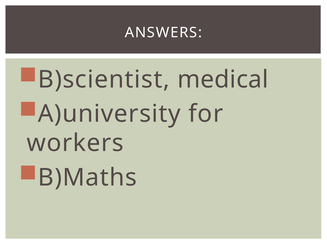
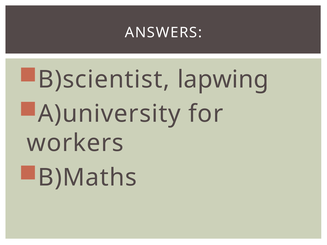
medical: medical -> lapwing
